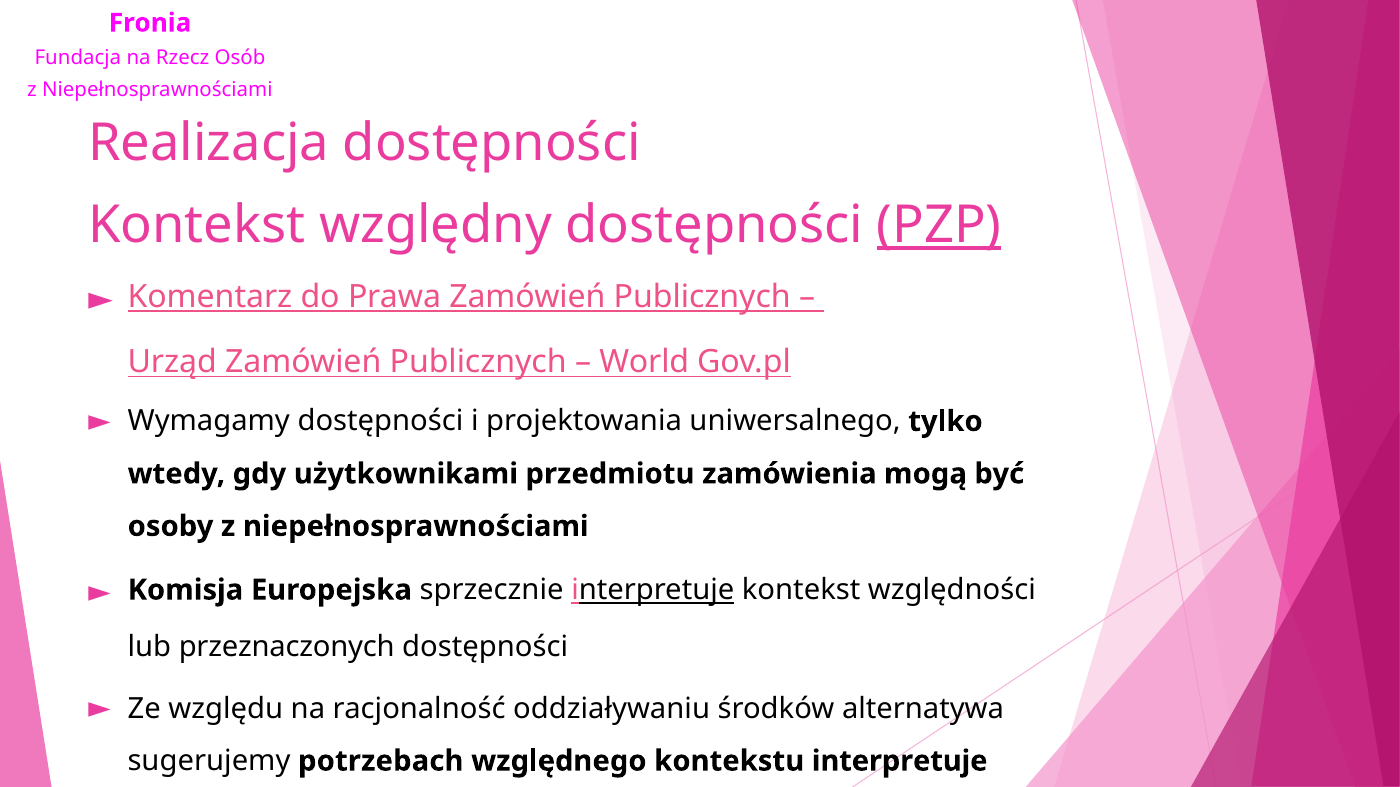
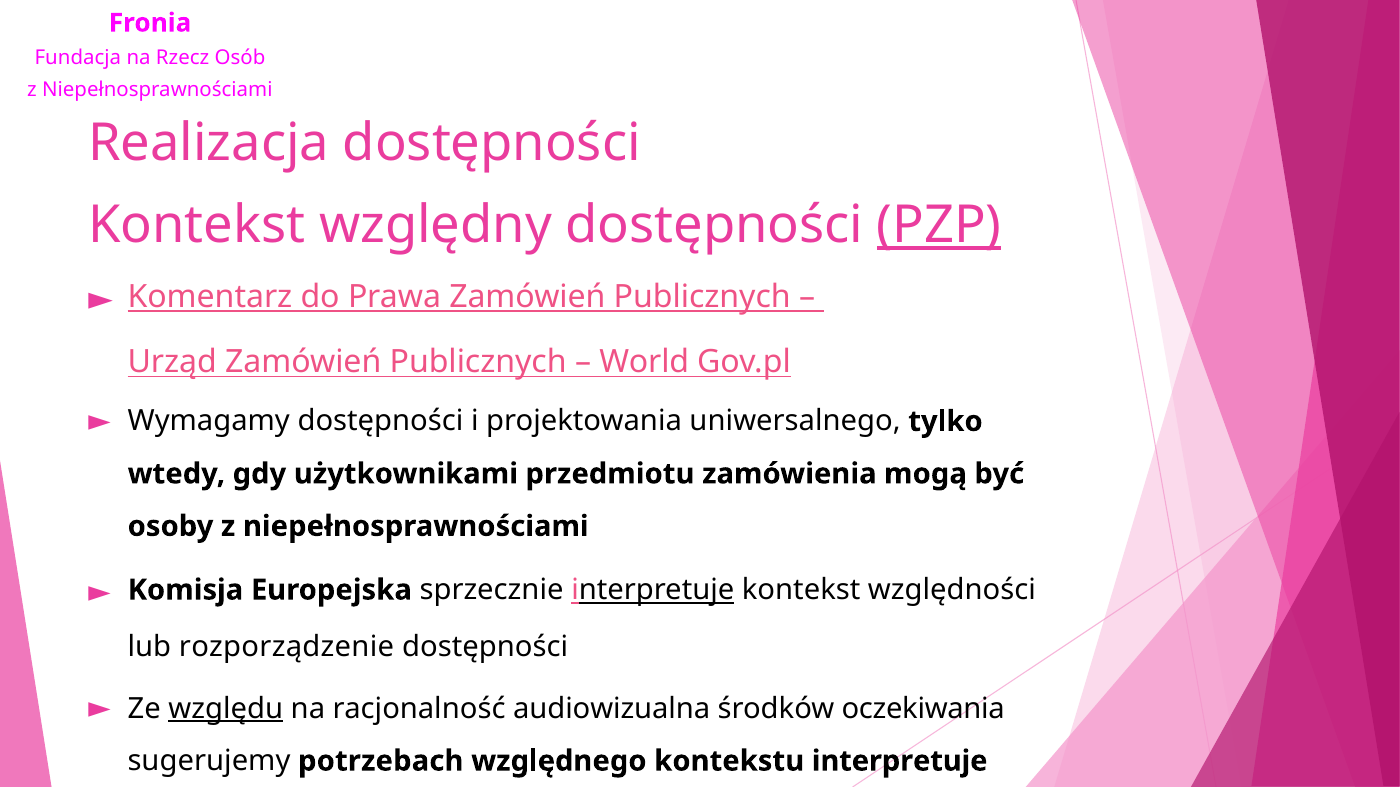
przeznaczonych: przeznaczonych -> rozporządzenie
względu underline: none -> present
oddziaływaniu: oddziaływaniu -> audiowizualna
alternatywa: alternatywa -> oczekiwania
